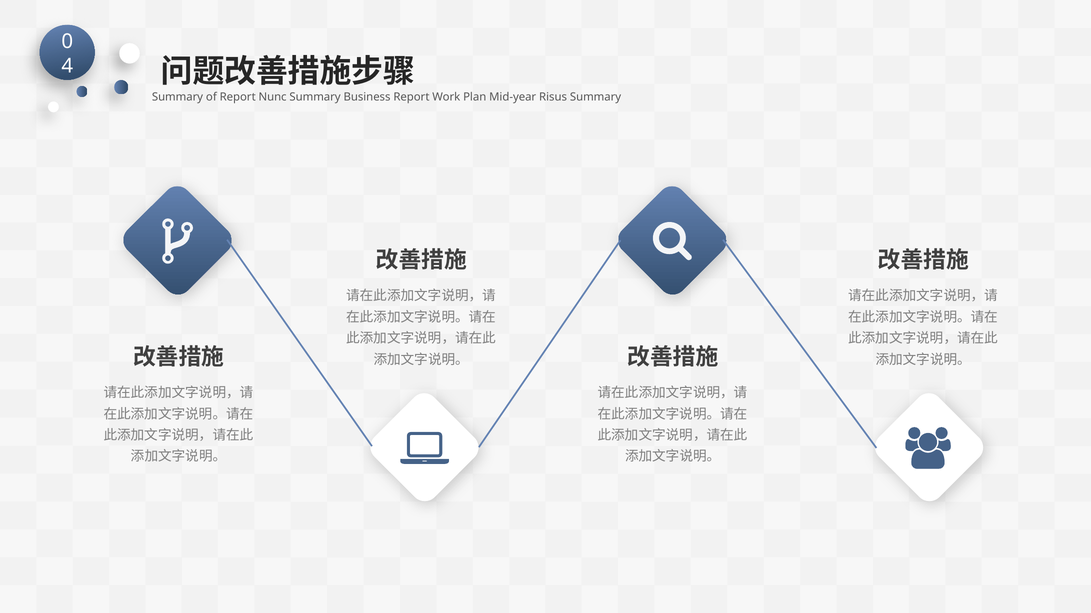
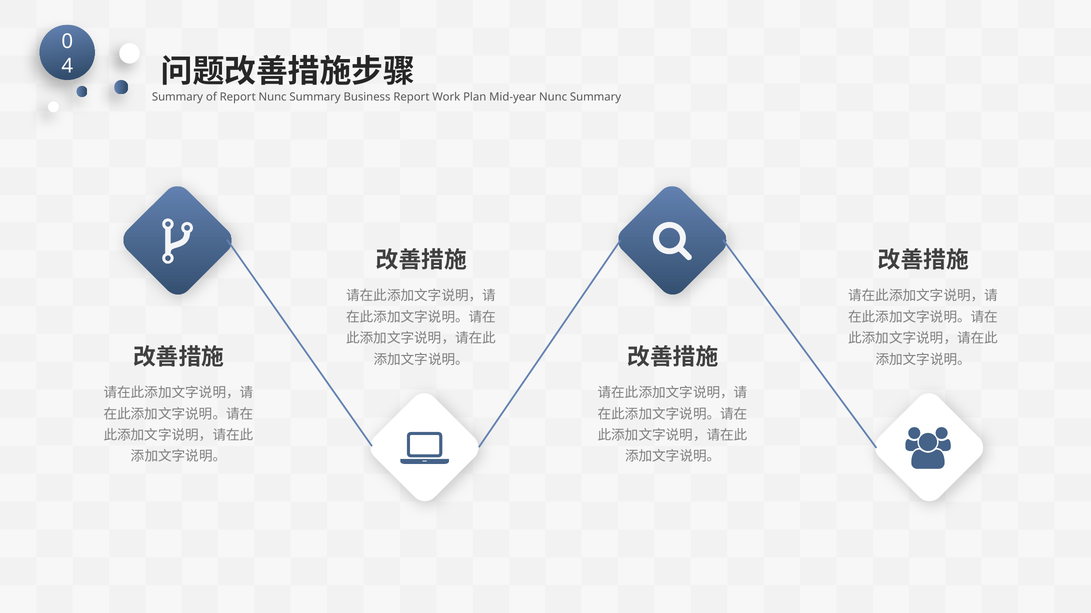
Mid-year Risus: Risus -> Nunc
